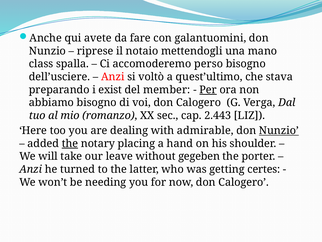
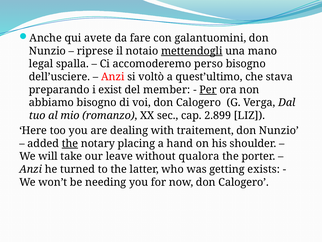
mettendogli underline: none -> present
class: class -> legal
2.443: 2.443 -> 2.899
admirable: admirable -> traitement
Nunzio at (279, 130) underline: present -> none
gegeben: gegeben -> qualora
certes: certes -> exists
